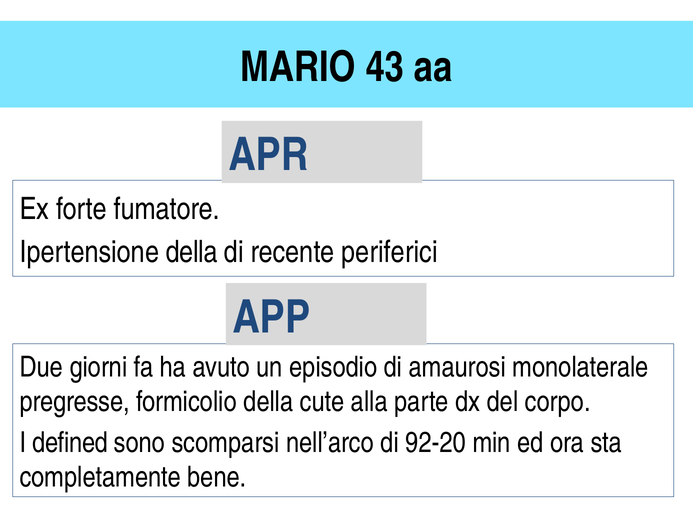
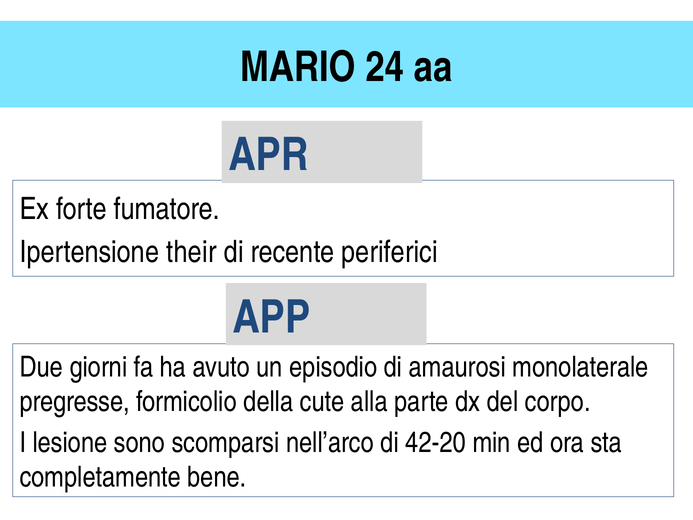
43: 43 -> 24
Ipertensione della: della -> their
defined: defined -> lesione
92-20: 92-20 -> 42-20
